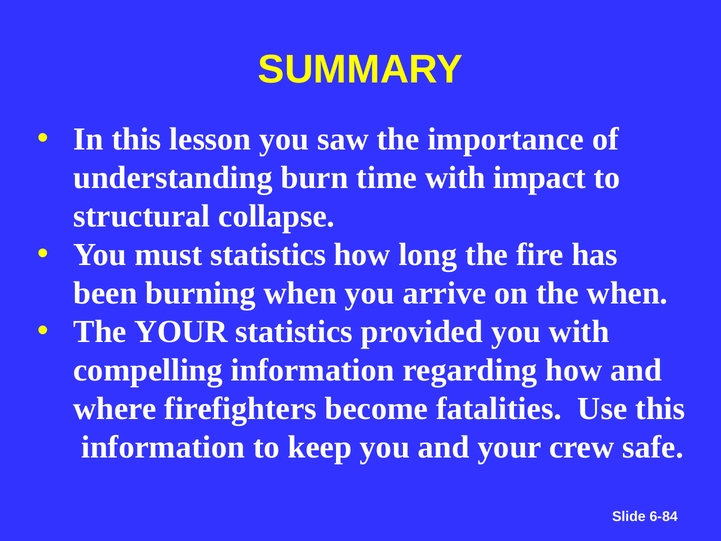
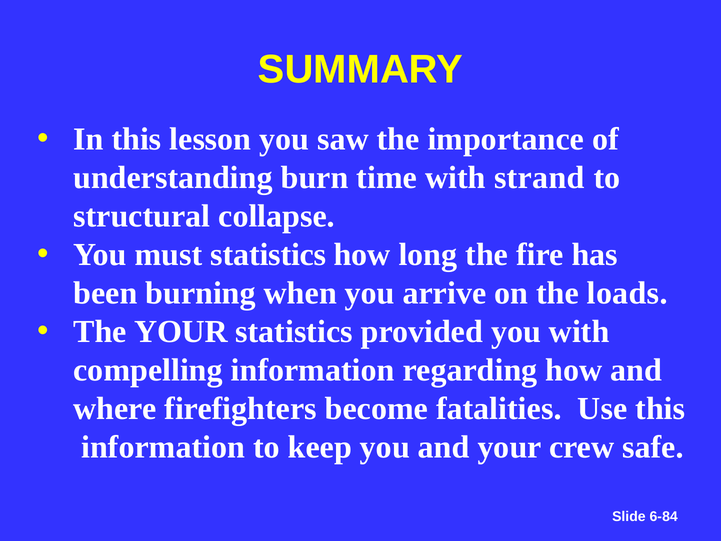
impact: impact -> strand
the when: when -> loads
